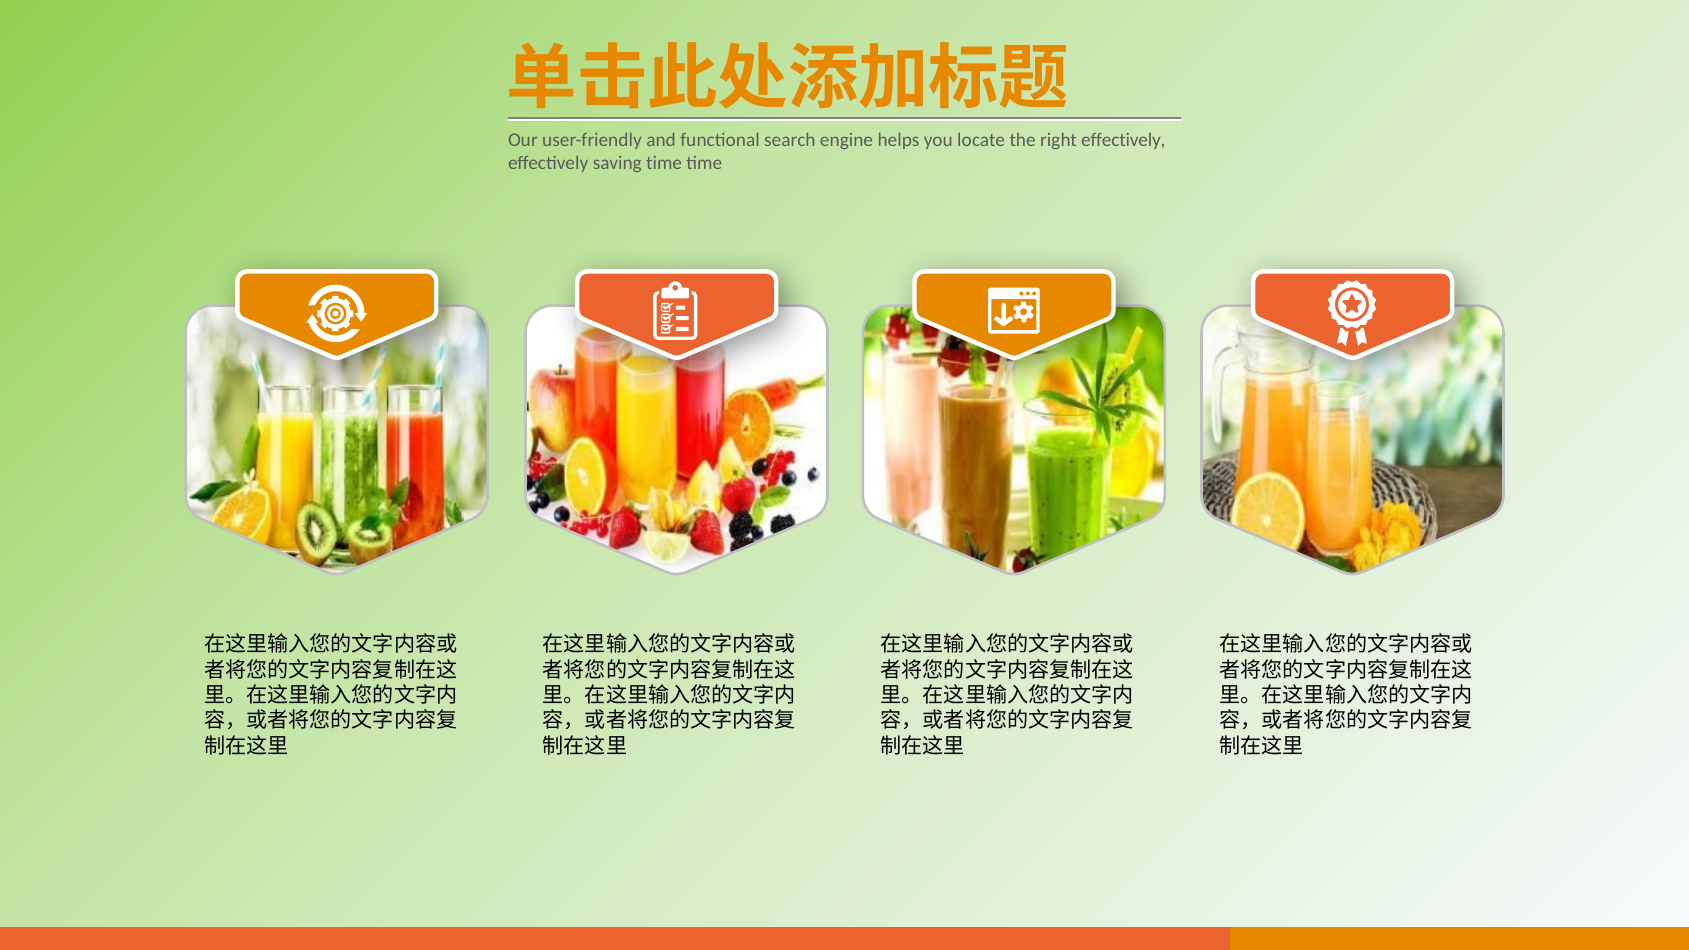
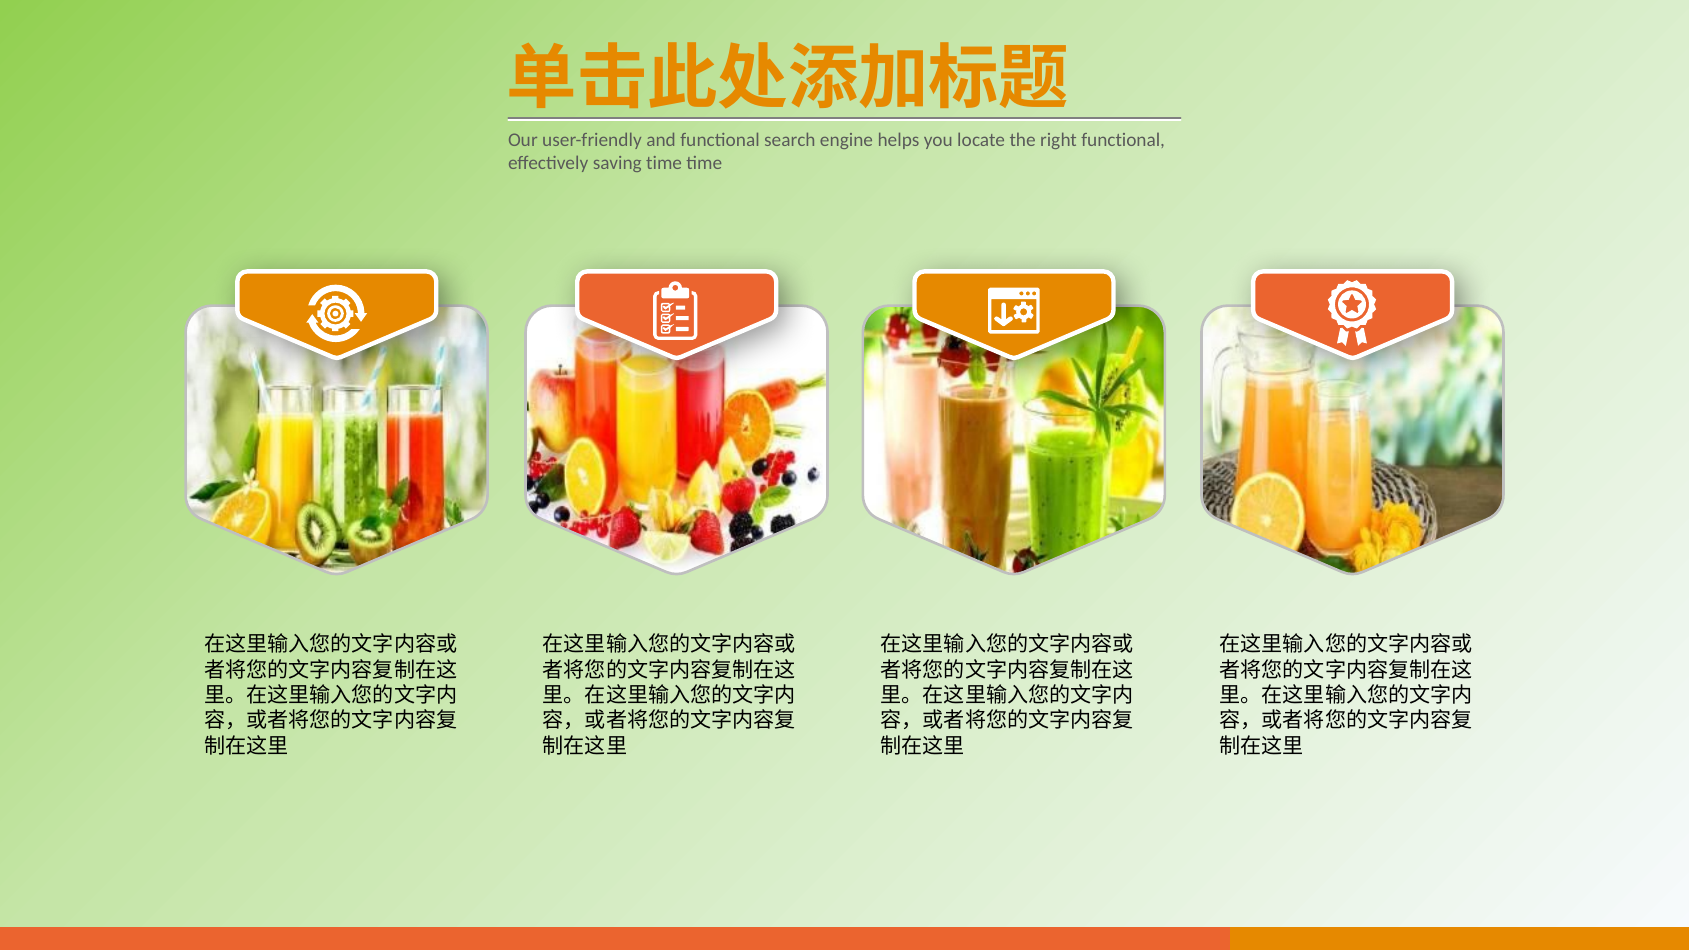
right effectively: effectively -> functional
